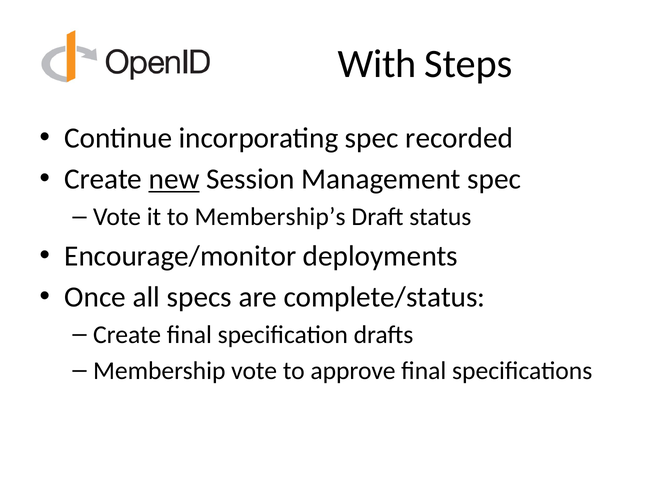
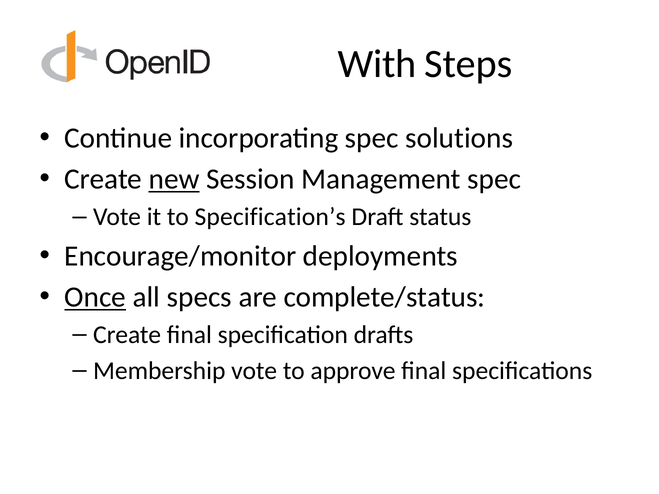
recorded: recorded -> solutions
Membership’s: Membership’s -> Specification’s
Once underline: none -> present
